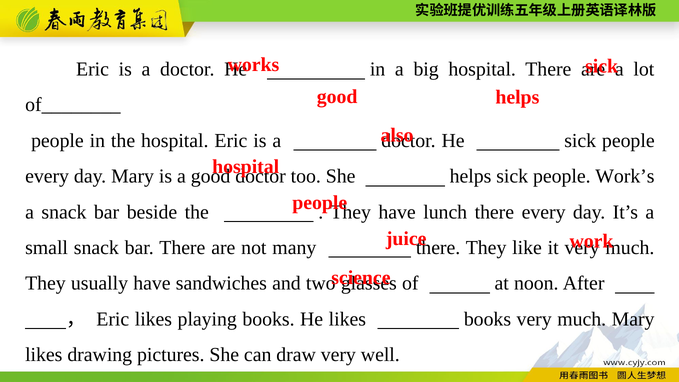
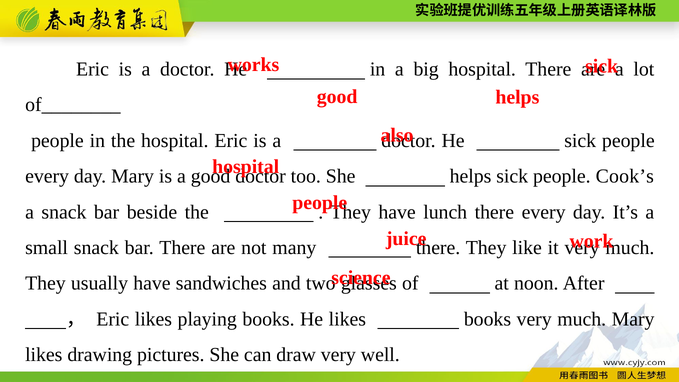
Work’s: Work’s -> Cook’s
